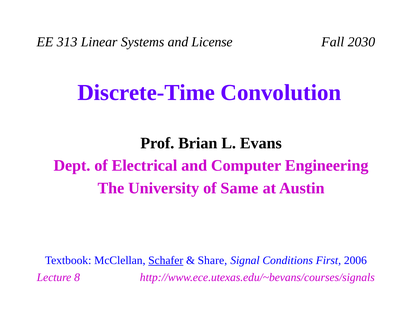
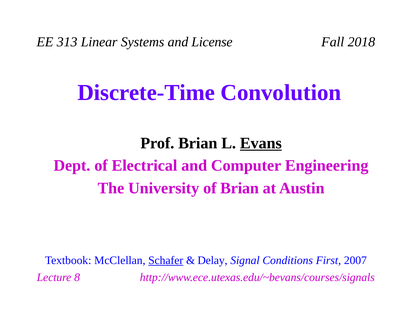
2030: 2030 -> 2018
Evans underline: none -> present
of Same: Same -> Brian
Share: Share -> Delay
2006: 2006 -> 2007
